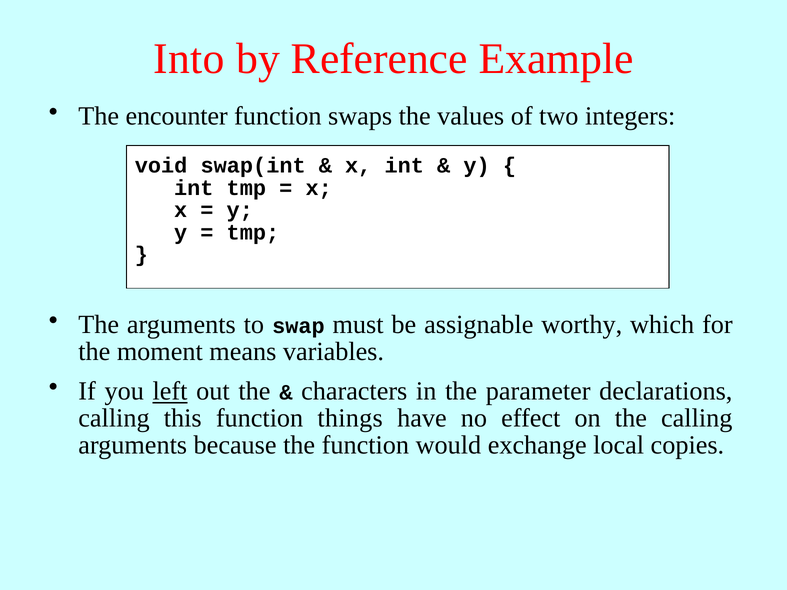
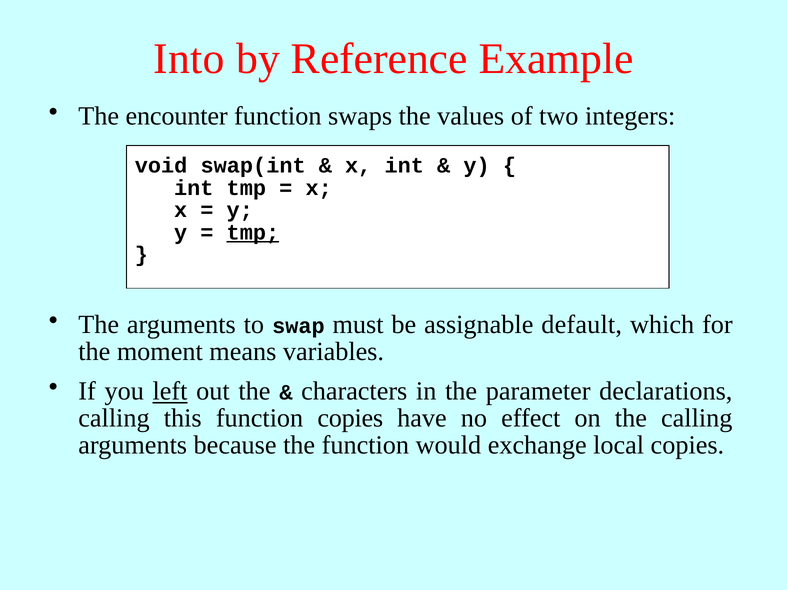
tmp at (253, 233) underline: none -> present
worthy: worthy -> default
function things: things -> copies
